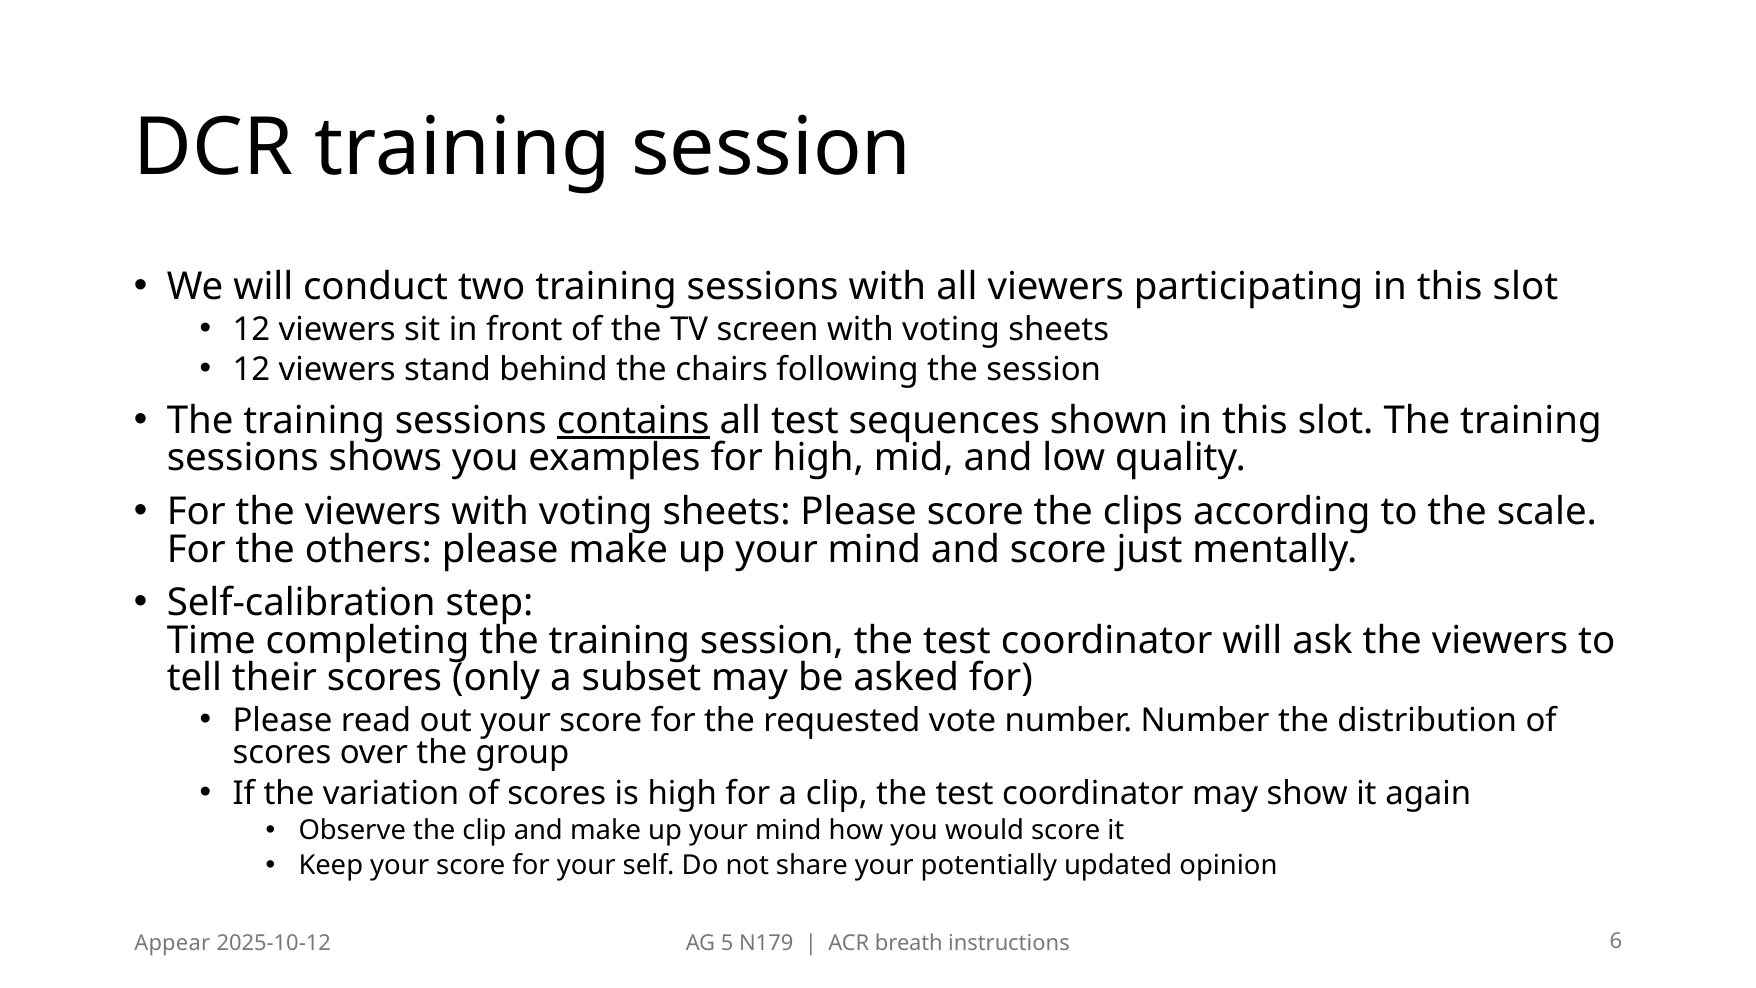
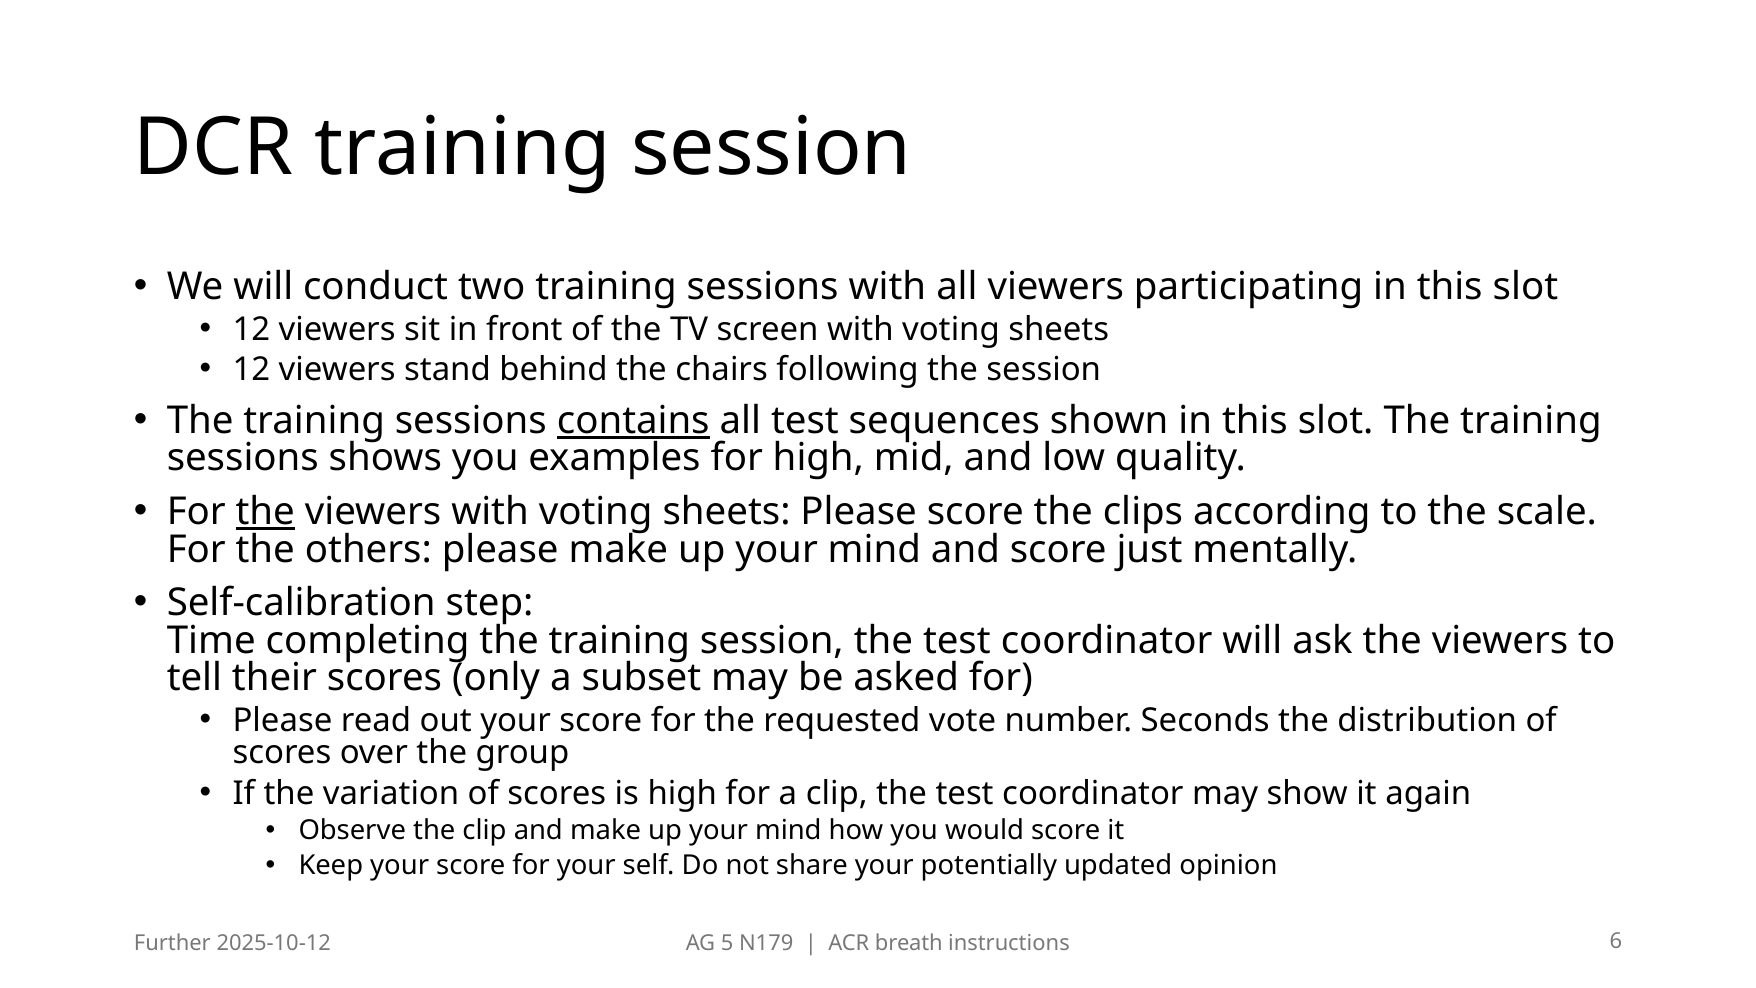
the at (265, 512) underline: none -> present
number Number: Number -> Seconds
Appear: Appear -> Further
